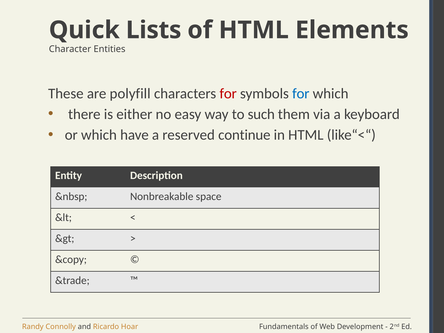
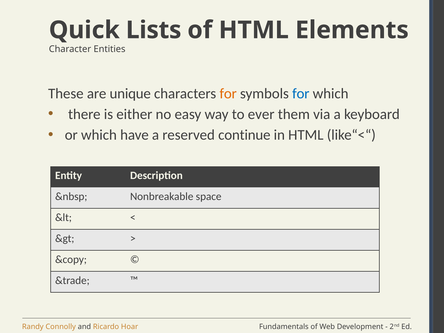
polyfill: polyfill -> unique
for at (228, 94) colour: red -> orange
such: such -> ever
